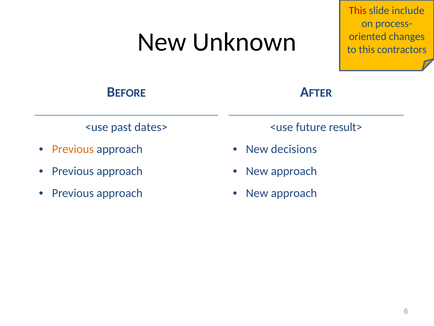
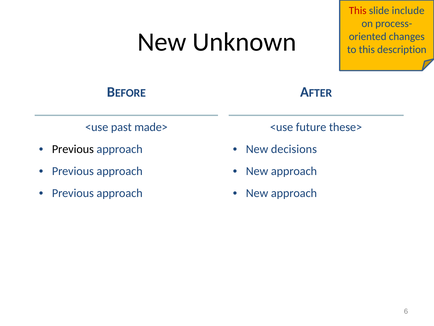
contractors: contractors -> description
dates>: dates> -> made>
result>: result> -> these>
Previous at (73, 149) colour: orange -> black
